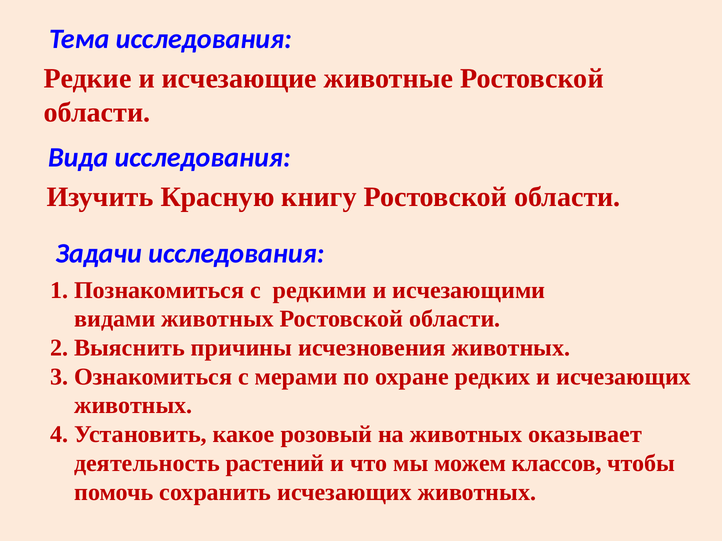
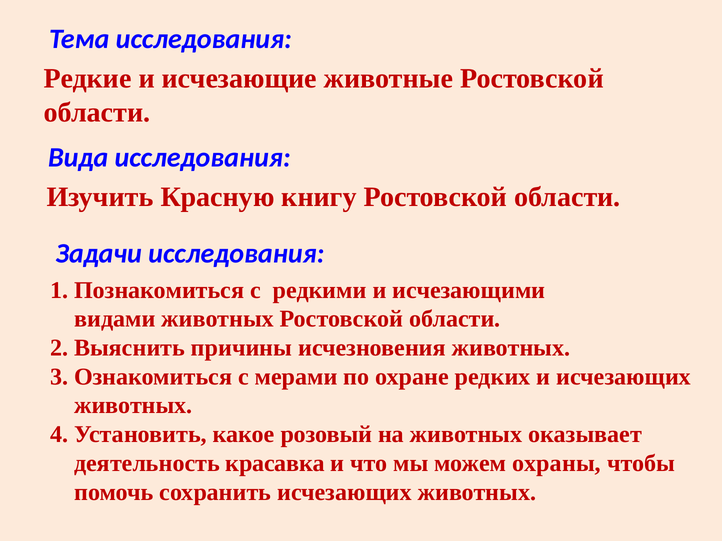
растений: растений -> красавка
классов: классов -> охраны
